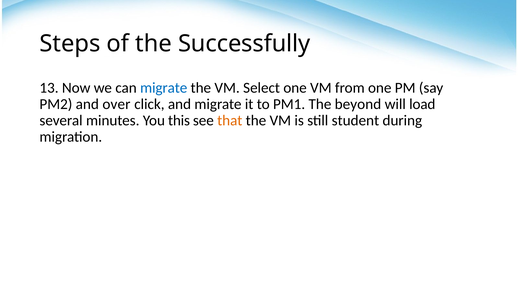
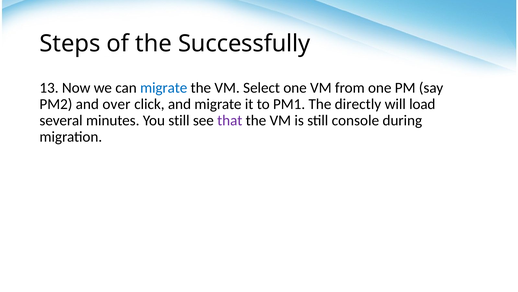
beyond: beyond -> directly
You this: this -> still
that colour: orange -> purple
student: student -> console
